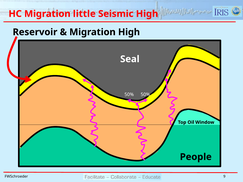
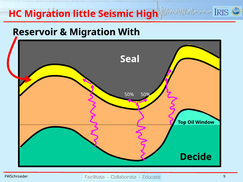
Migration High: High -> With
People: People -> Decide
